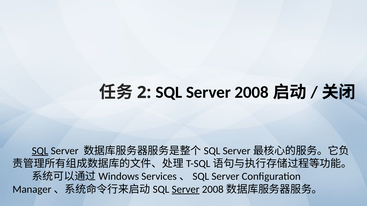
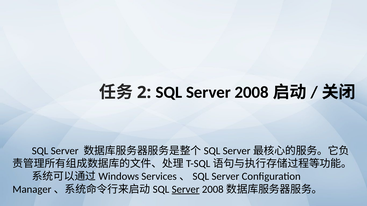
SQL at (40, 151) underline: present -> none
